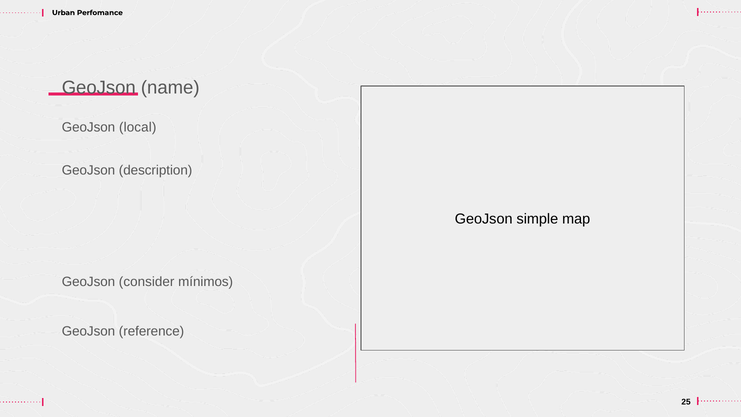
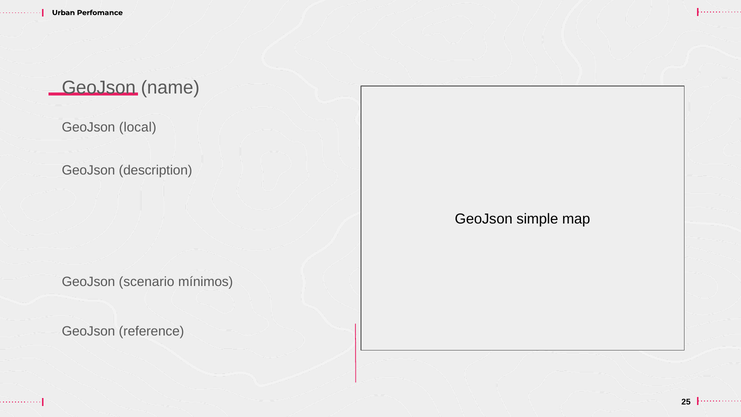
consider: consider -> scenario
